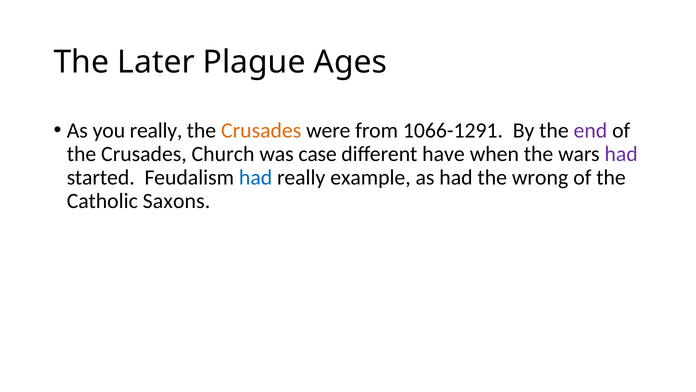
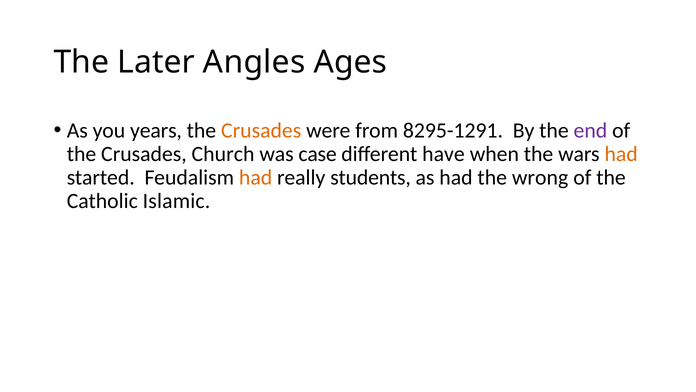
Plague: Plague -> Angles
you really: really -> years
1066-1291: 1066-1291 -> 8295-1291
had at (621, 154) colour: purple -> orange
had at (256, 177) colour: blue -> orange
example: example -> students
Saxons: Saxons -> Islamic
